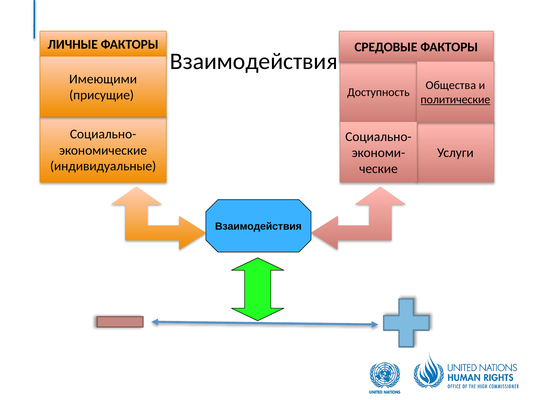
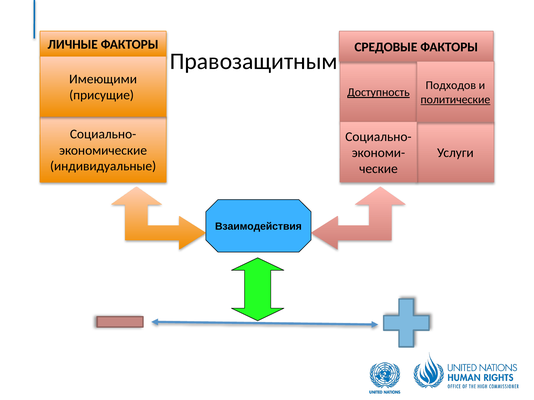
Взаимодействия at (254, 62): Взаимодействия -> Правозащитным
Общества: Общества -> Подходов
Доступность underline: none -> present
